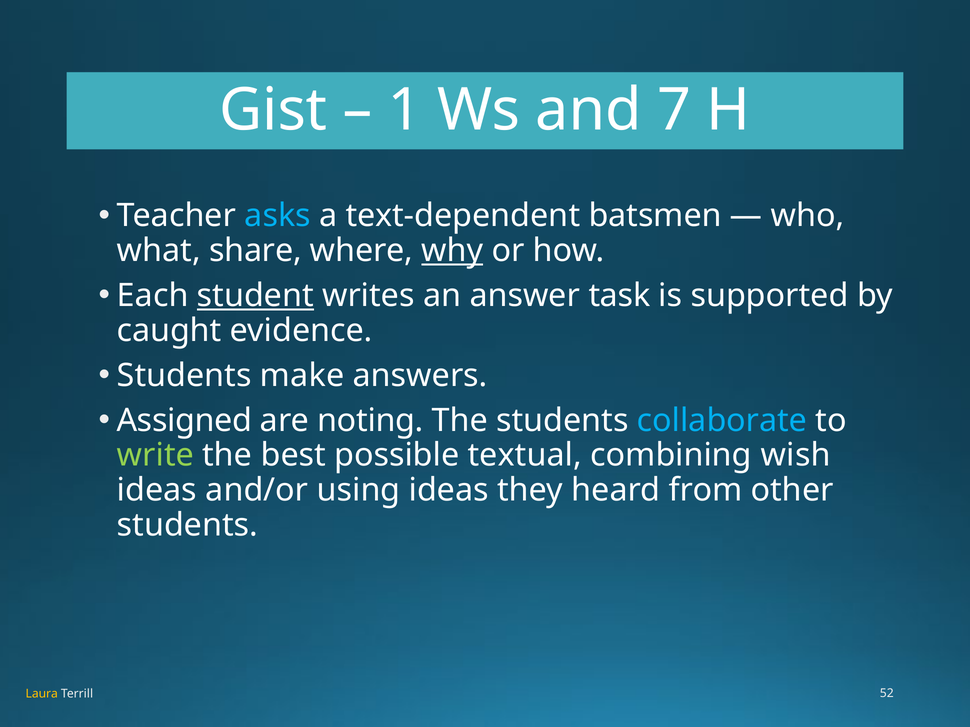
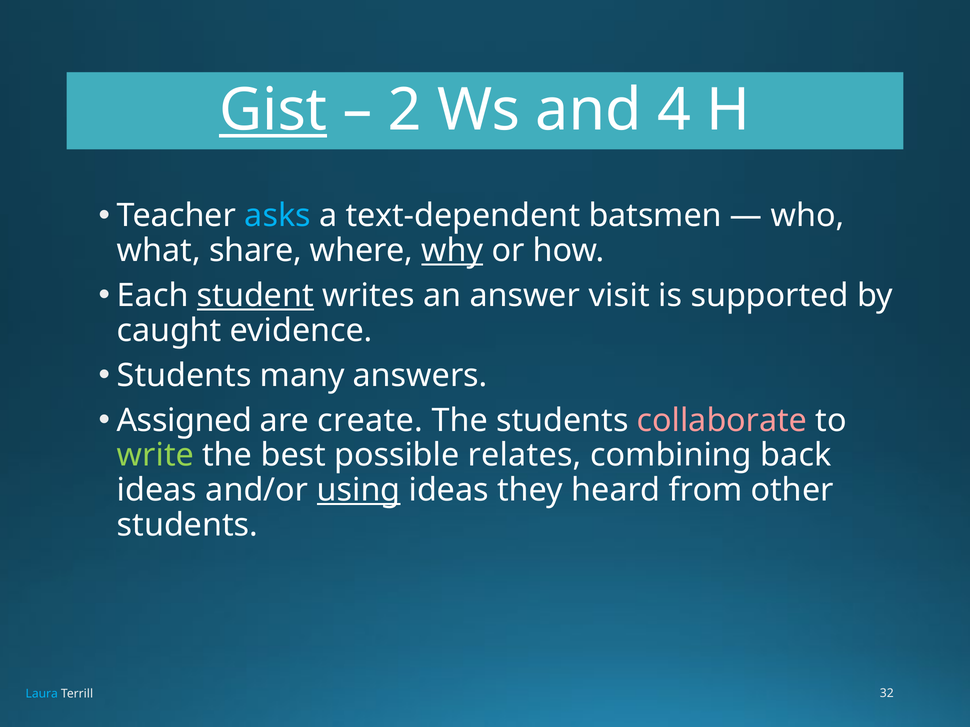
Gist underline: none -> present
1: 1 -> 2
7: 7 -> 4
task: task -> visit
make: make -> many
noting: noting -> create
collaborate colour: light blue -> pink
textual: textual -> relates
wish: wish -> back
using underline: none -> present
Laura colour: yellow -> light blue
52: 52 -> 32
